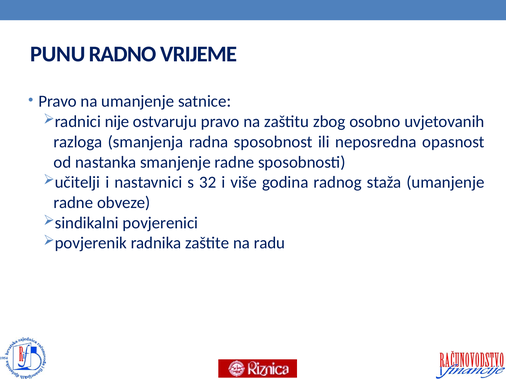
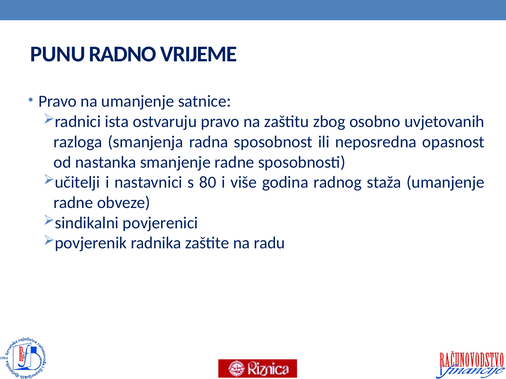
nije: nije -> ista
32: 32 -> 80
